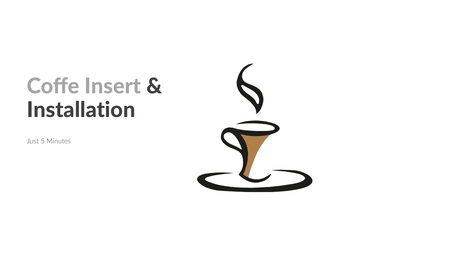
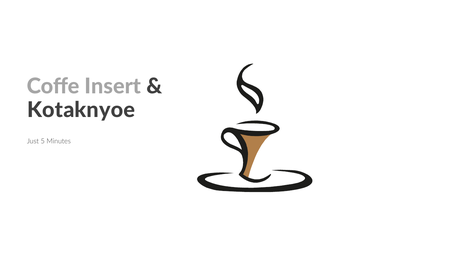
Installation: Installation -> Kotaknyoe
